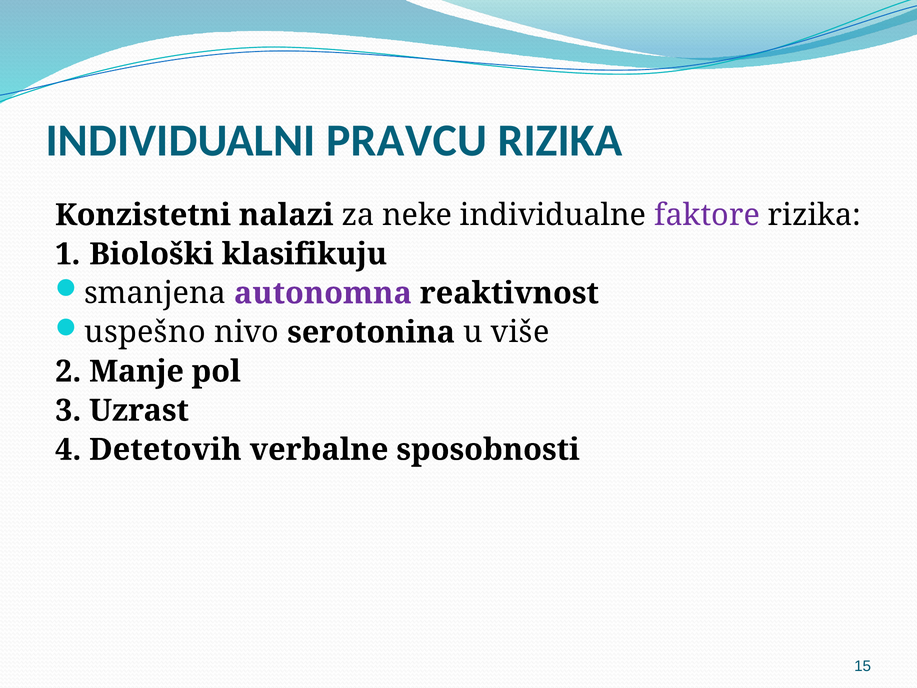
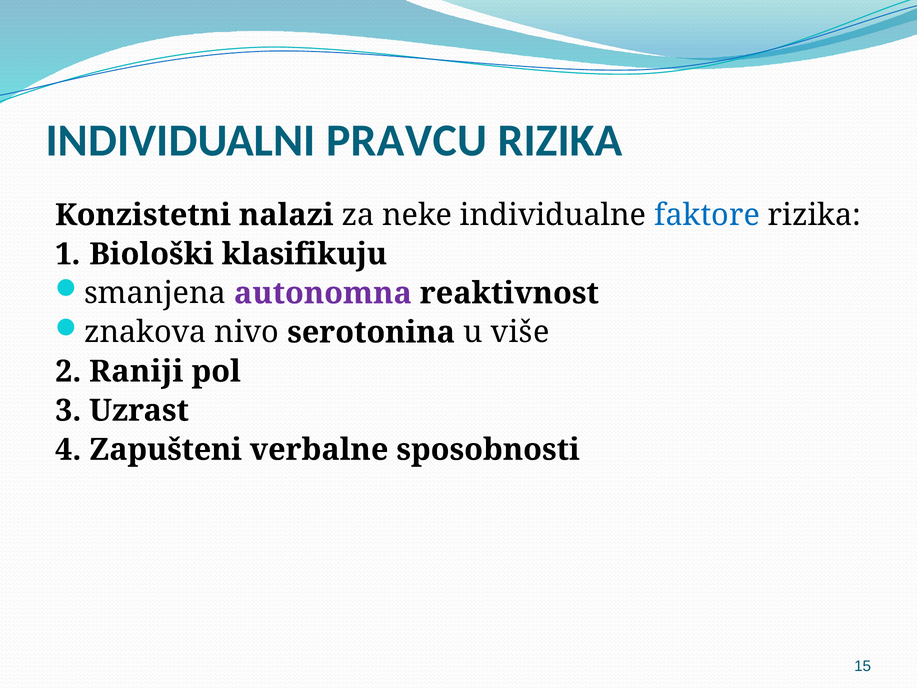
faktore colour: purple -> blue
uspešno: uspešno -> znakova
Manje: Manje -> Raniji
Detetovih: Detetovih -> Zapušteni
